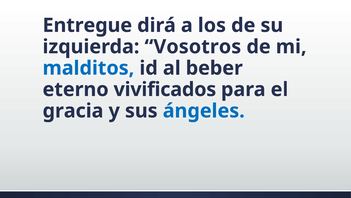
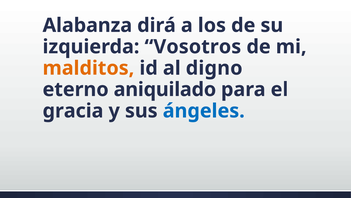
Entregue: Entregue -> Alabanza
malditos colour: blue -> orange
beber: beber -> digno
vivificados: vivificados -> aniquilado
